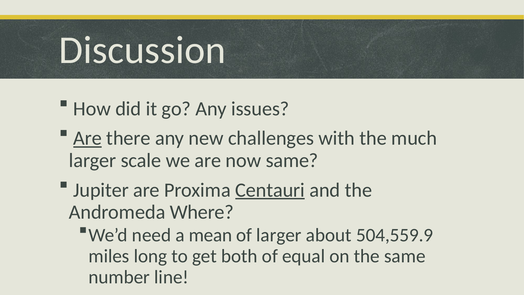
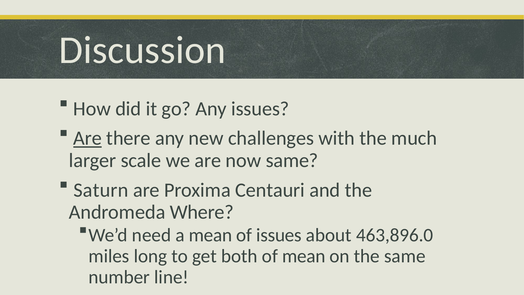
Jupiter: Jupiter -> Saturn
Centauri underline: present -> none
of larger: larger -> issues
504,559.9: 504,559.9 -> 463,896.0
of equal: equal -> mean
